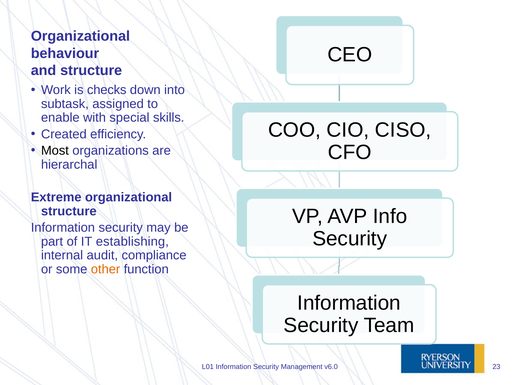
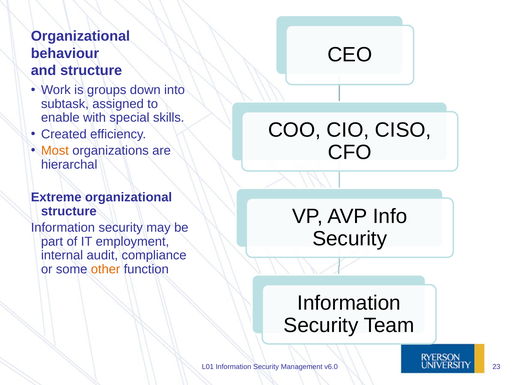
checks: checks -> groups
Most colour: black -> orange
establishing: establishing -> employment
